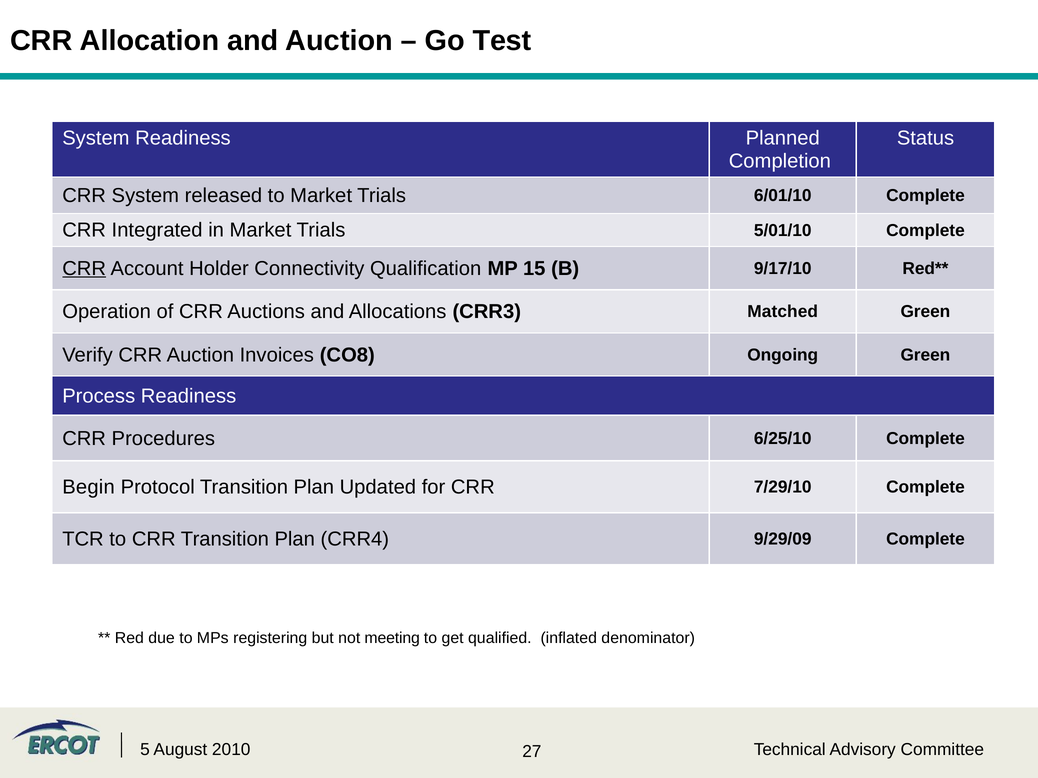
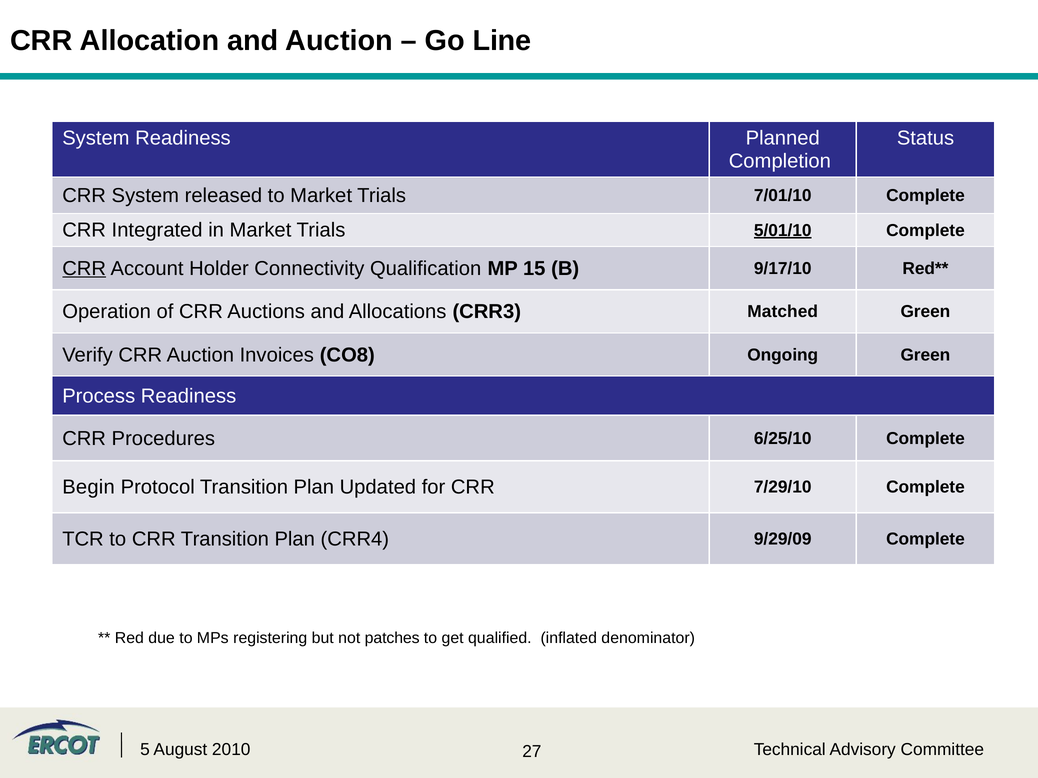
Test: Test -> Line
6/01/10: 6/01/10 -> 7/01/10
5/01/10 underline: none -> present
meeting: meeting -> patches
